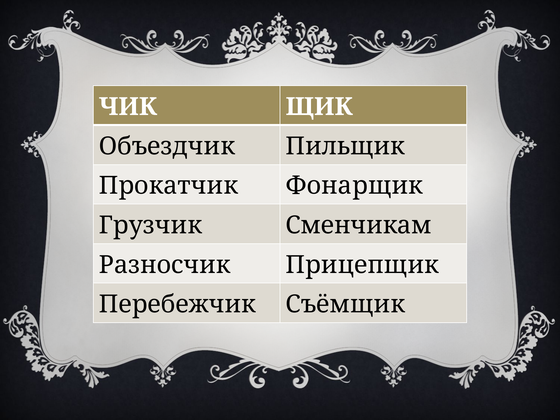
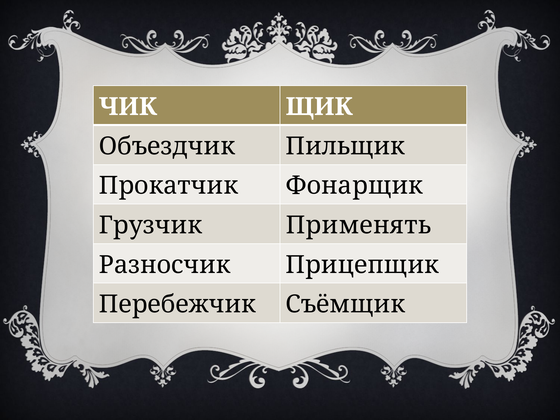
Сменчикам: Сменчикам -> Применять
